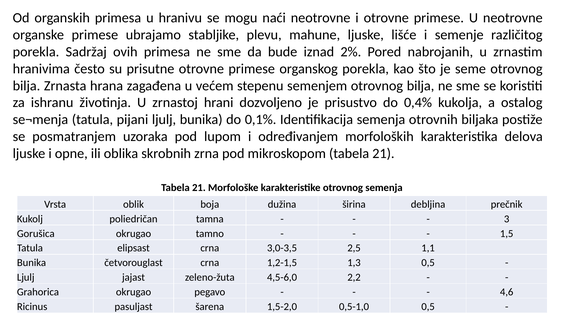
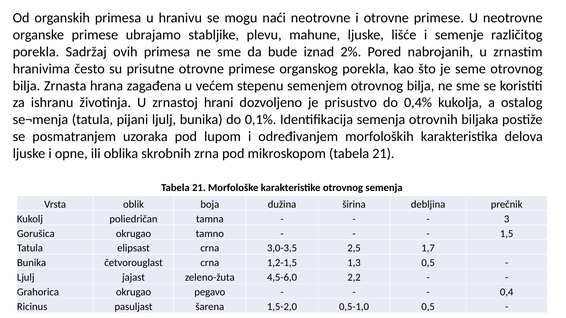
1,1: 1,1 -> 1,7
4,6: 4,6 -> 0,4
